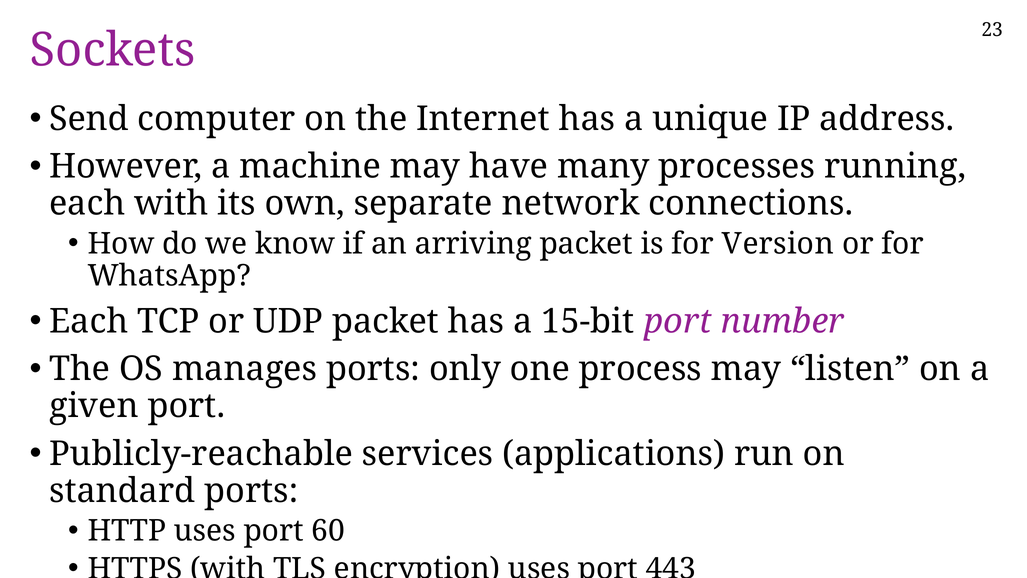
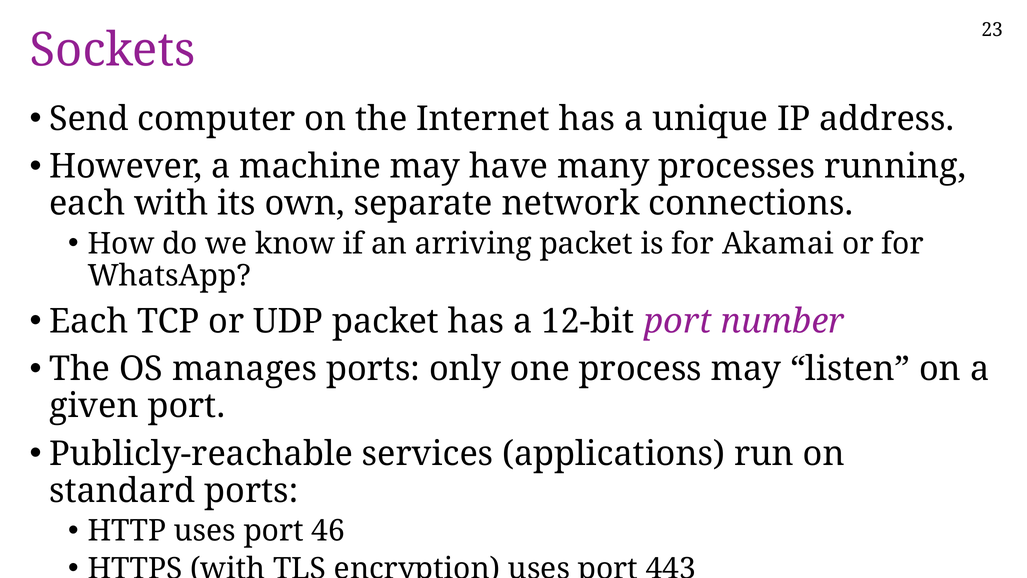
Version: Version -> Akamai
15-bit: 15-bit -> 12-bit
60: 60 -> 46
